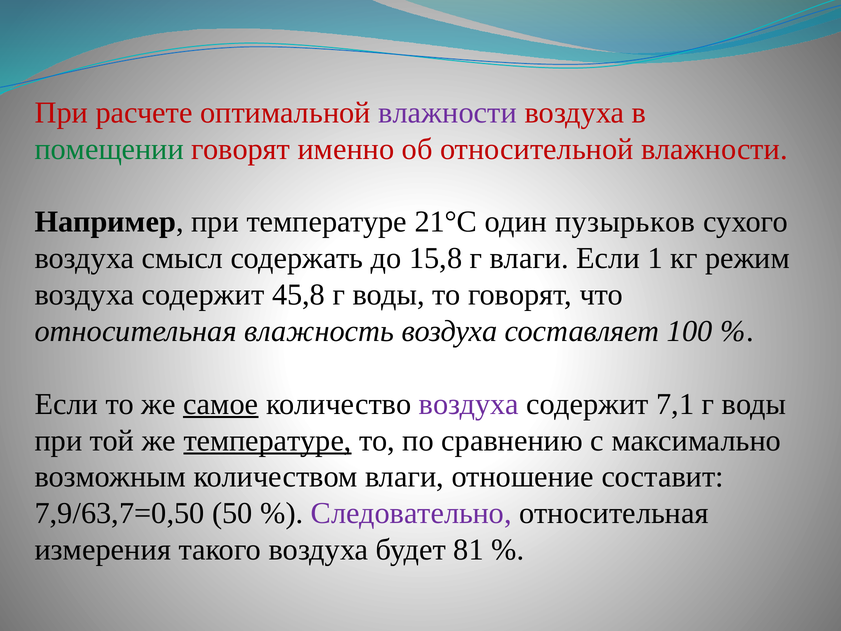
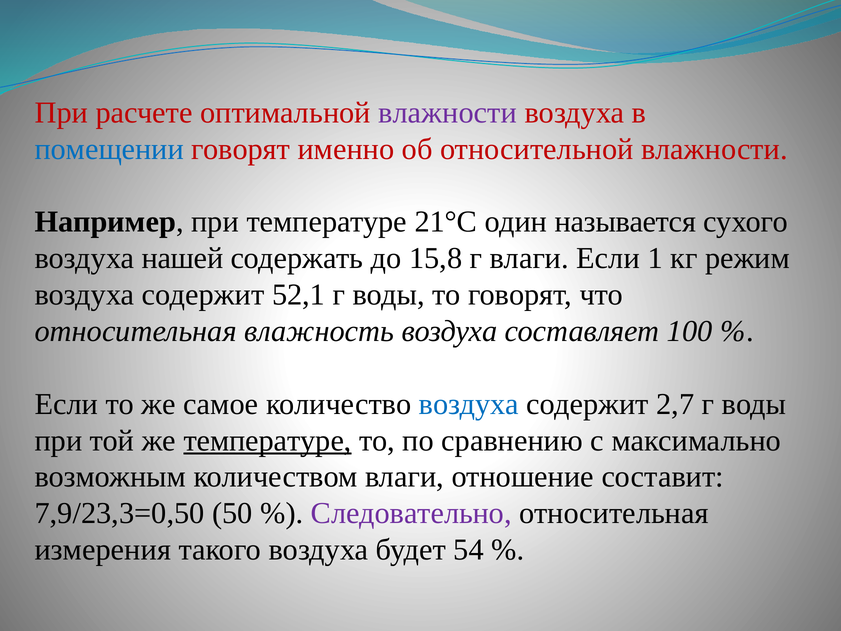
помещении colour: green -> blue
пузырьков: пузырьков -> называется
смысл: смысл -> нашей
45,8: 45,8 -> 52,1
самое underline: present -> none
воздуха at (469, 404) colour: purple -> blue
7,1: 7,1 -> 2,7
7,9/63,7=0,50: 7,9/63,7=0,50 -> 7,9/23,3=0,50
81: 81 -> 54
